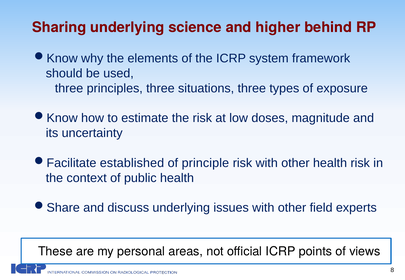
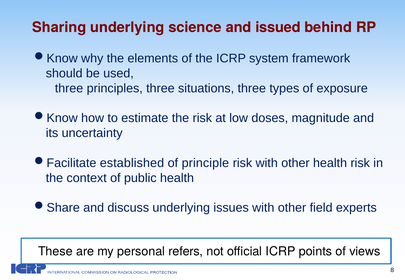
higher: higher -> issued
areas: areas -> refers
